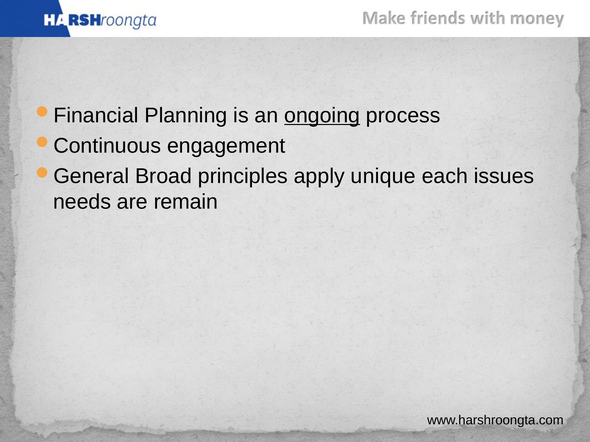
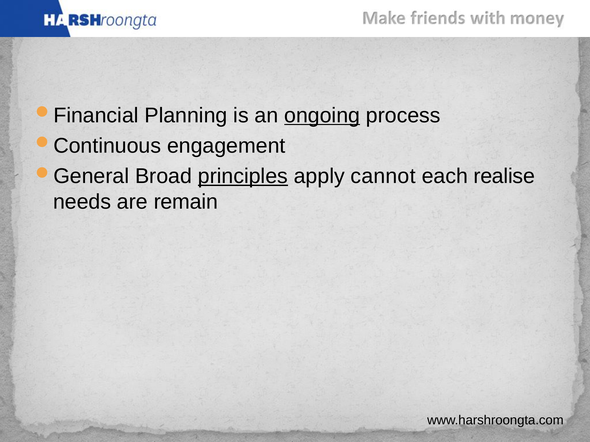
principles underline: none -> present
unique: unique -> cannot
issues: issues -> realise
